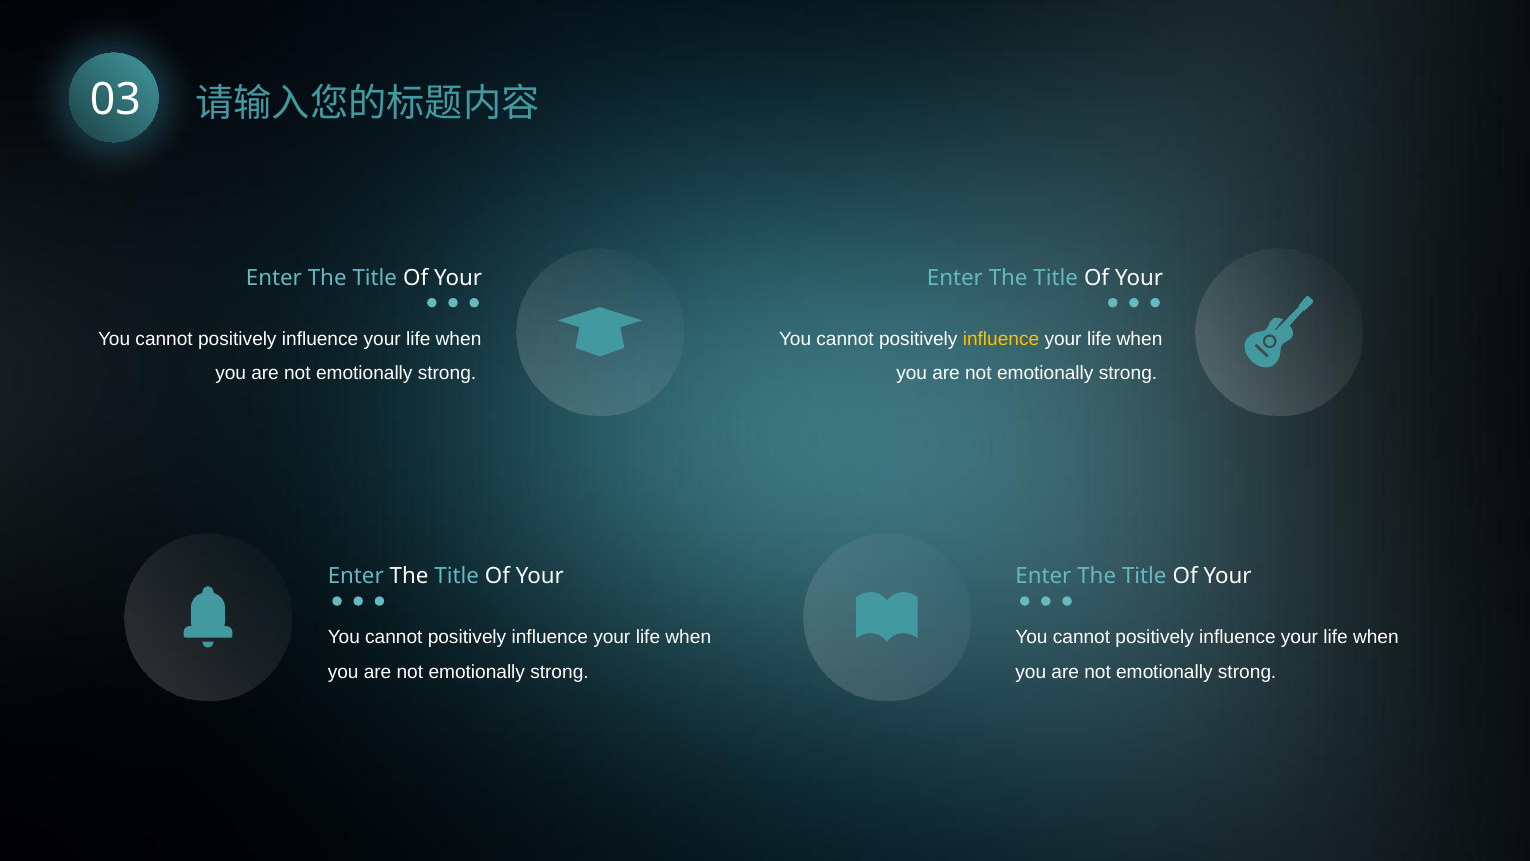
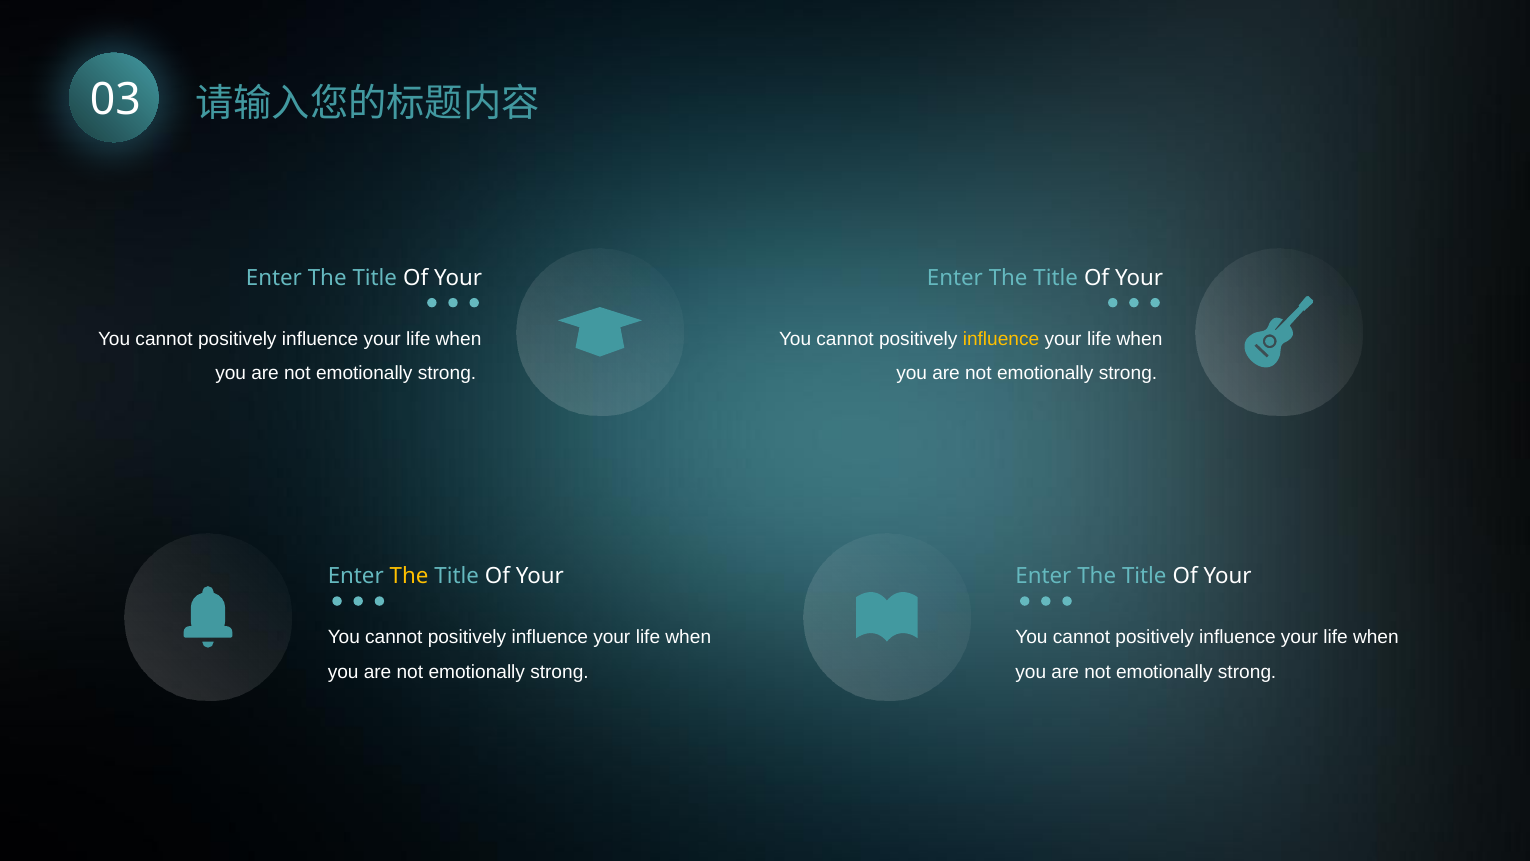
The at (409, 576) colour: white -> yellow
